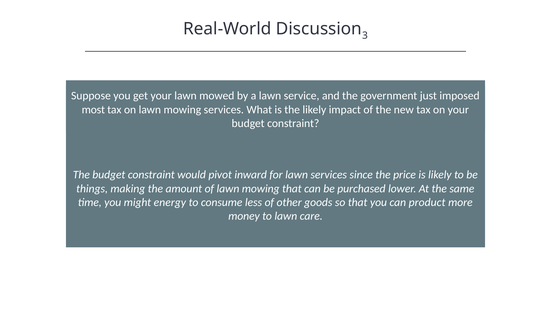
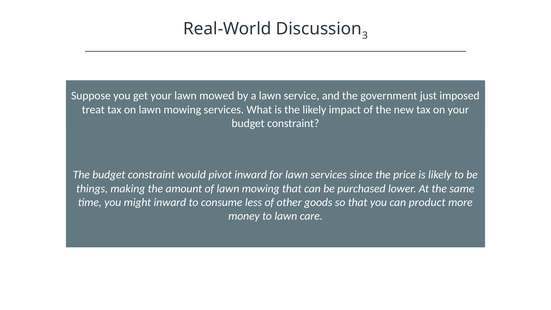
most: most -> treat
might energy: energy -> inward
